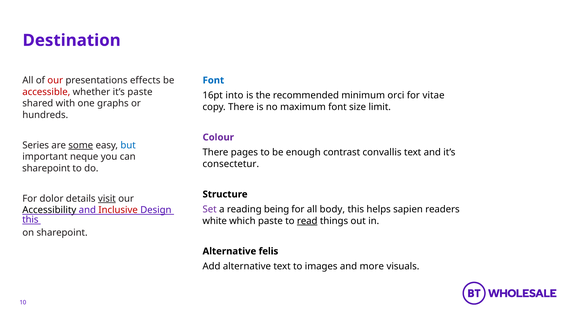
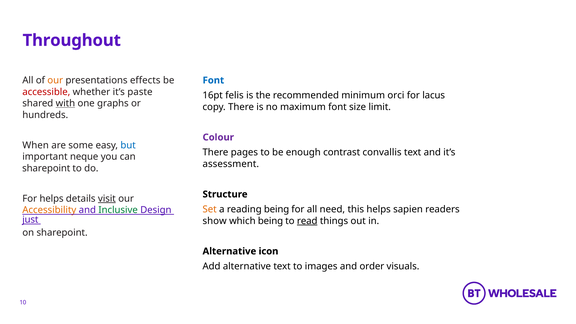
Destination: Destination -> Throughout
our at (55, 80) colour: red -> orange
into: into -> felis
vitae: vitae -> lacus
with underline: none -> present
Series: Series -> When
some underline: present -> none
consectetur: consectetur -> assessment
For dolor: dolor -> helps
Set colour: purple -> orange
body: body -> need
Accessibility colour: black -> orange
Inclusive colour: red -> green
this at (30, 220): this -> just
white: white -> show
which paste: paste -> being
felis: felis -> icon
more: more -> order
